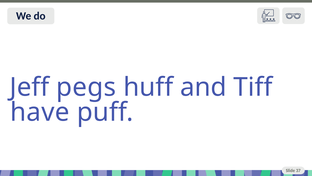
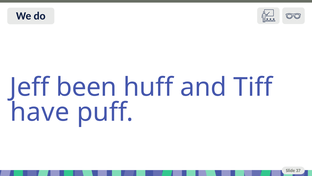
pegs: pegs -> been
